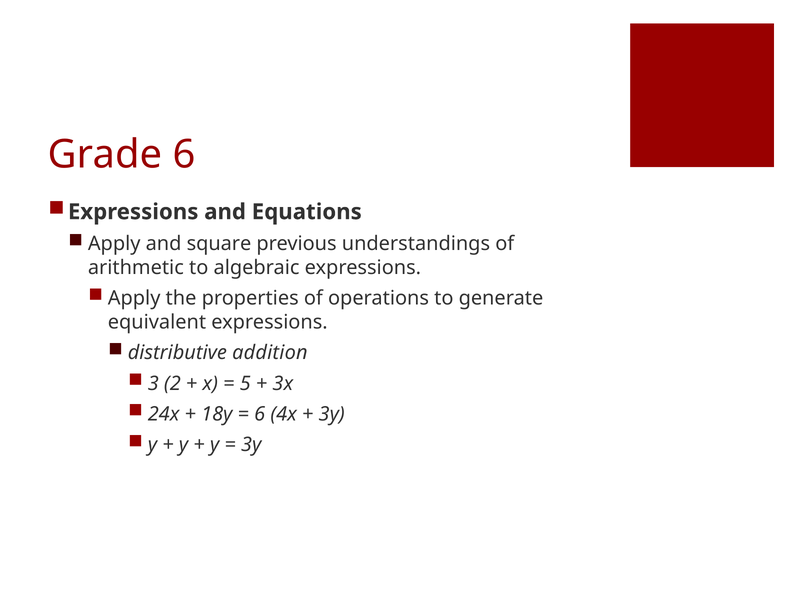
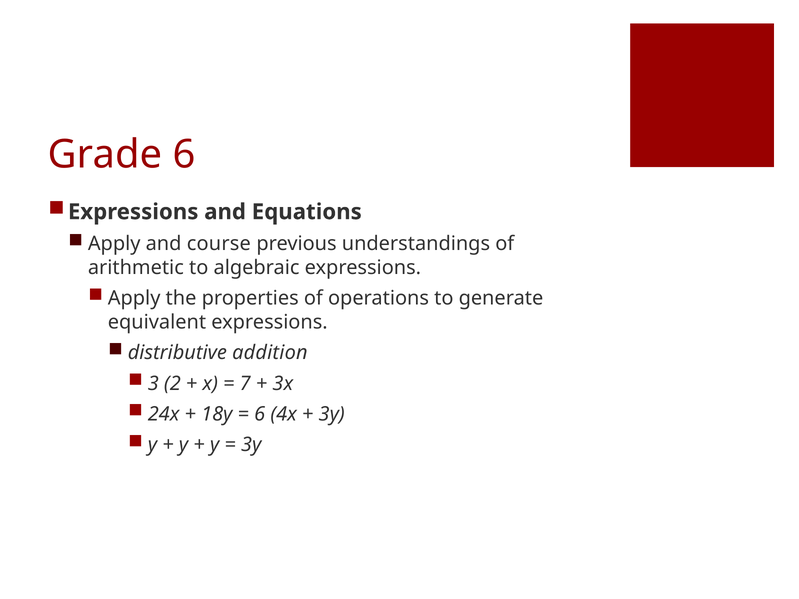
square: square -> course
5: 5 -> 7
